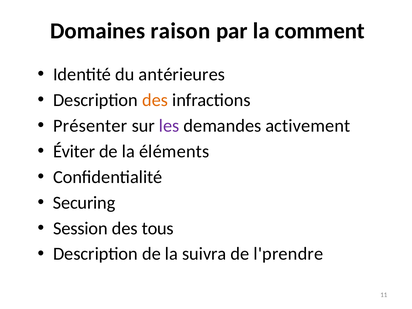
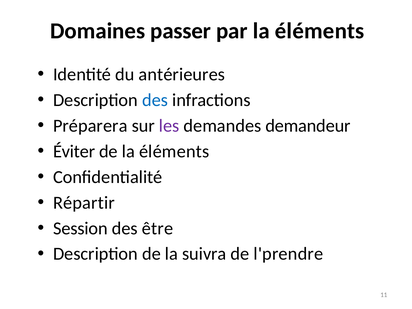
raison: raison -> passer
par la comment: comment -> éléments
des at (155, 100) colour: orange -> blue
Présenter: Présenter -> Préparera
activement: activement -> demandeur
Securing: Securing -> Répartir
tous: tous -> être
